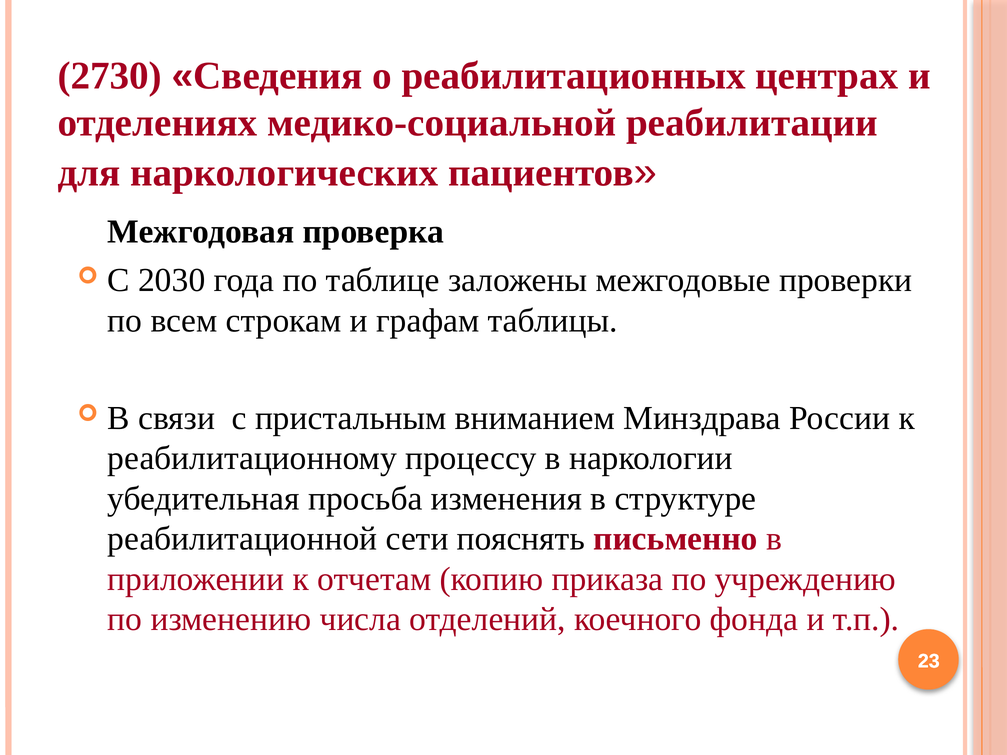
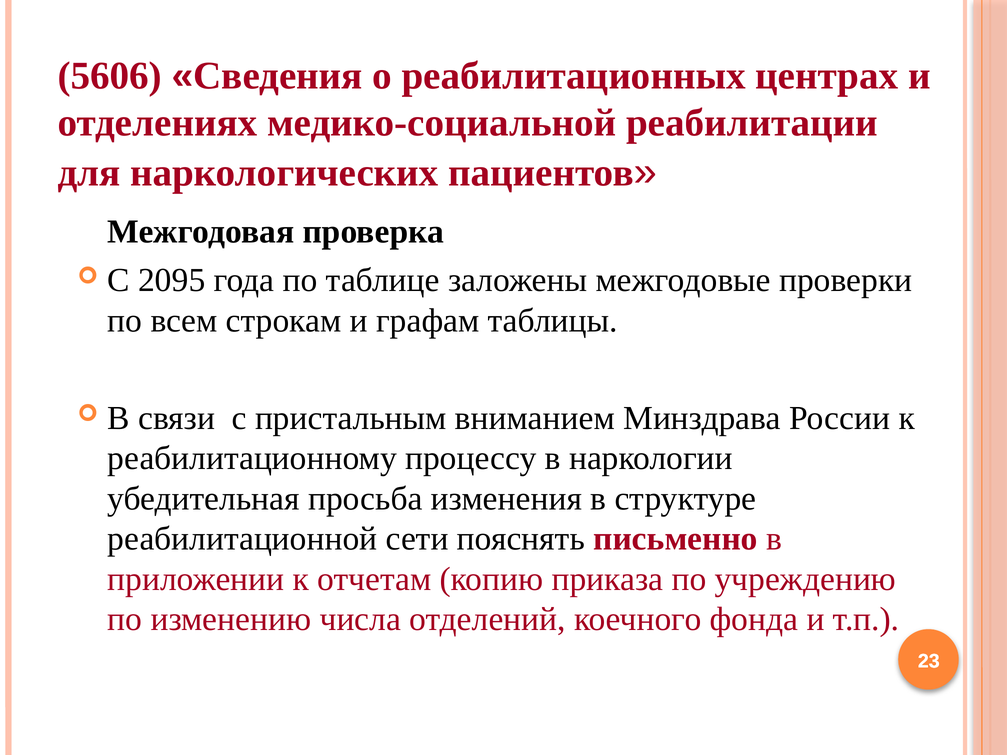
2730: 2730 -> 5606
2030: 2030 -> 2095
